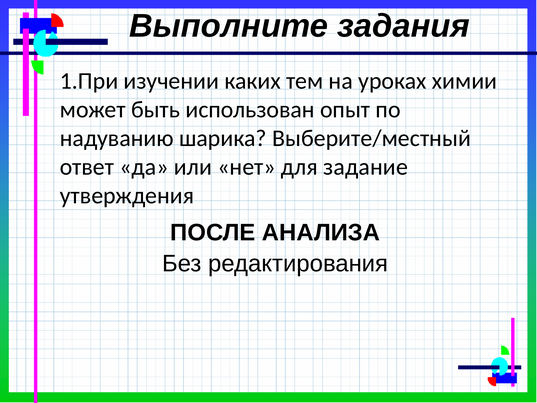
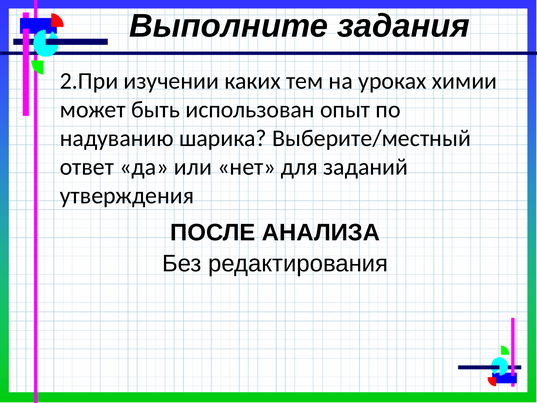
1.При: 1.При -> 2.При
задание: задание -> заданий
